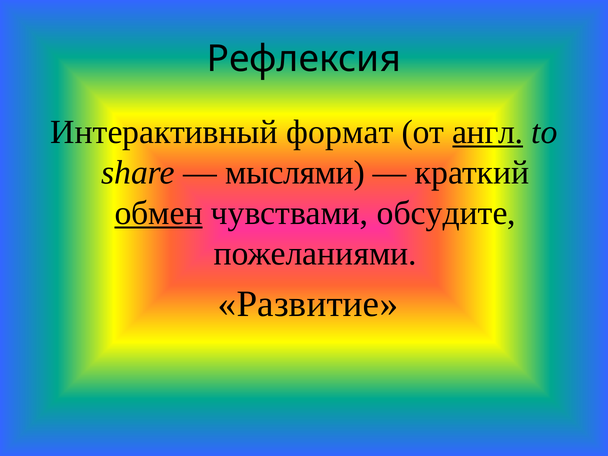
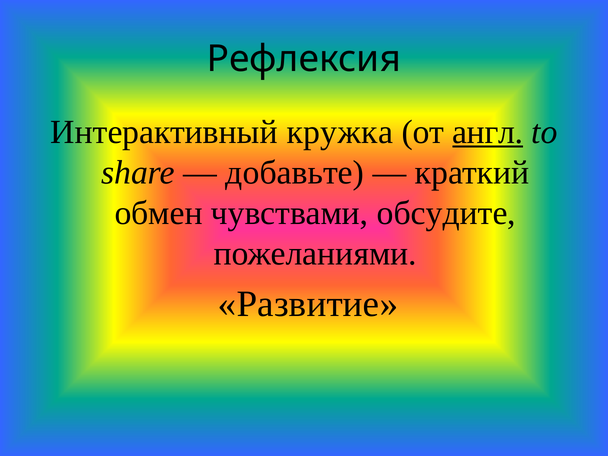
формат: формат -> кружка
мыслями: мыслями -> добавьте
обмен underline: present -> none
